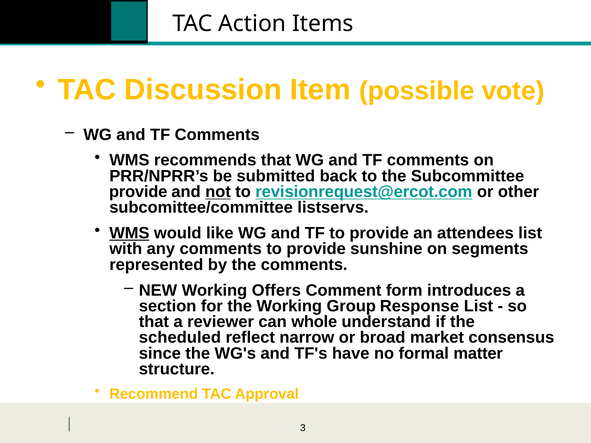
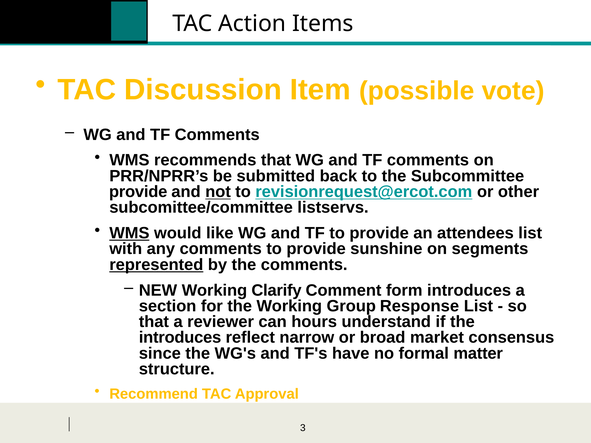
represented underline: none -> present
Offers: Offers -> Clarify
whole: whole -> hours
scheduled at (180, 338): scheduled -> introduces
